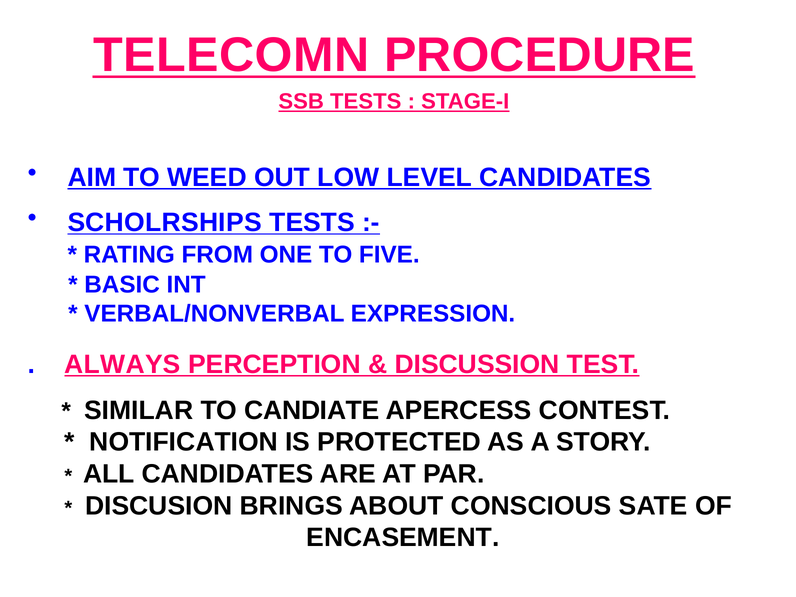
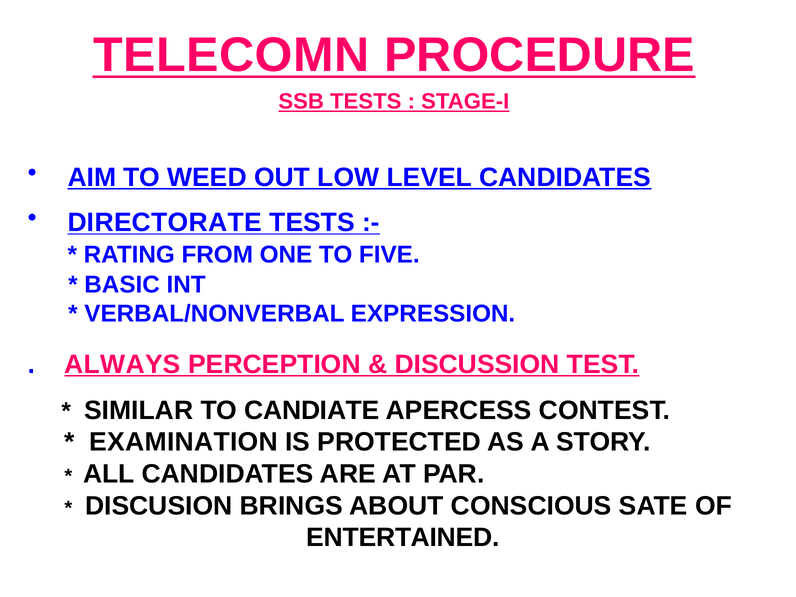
SCHOLRSHIPS: SCHOLRSHIPS -> DIRECTORATE
NOTIFICATION: NOTIFICATION -> EXAMINATION
ENCASEMENT: ENCASEMENT -> ENTERTAINED
